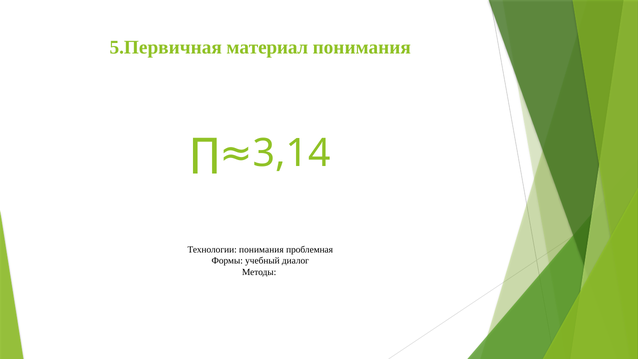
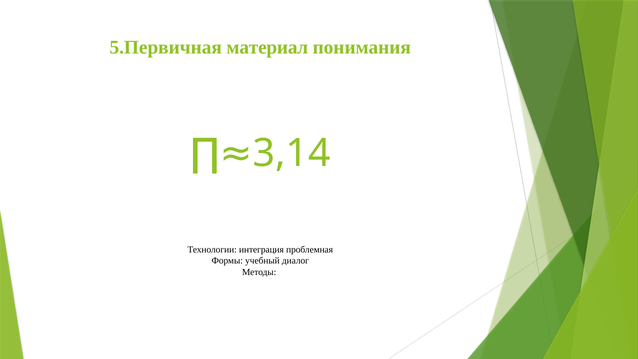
Технологии понимания: понимания -> интеграция
